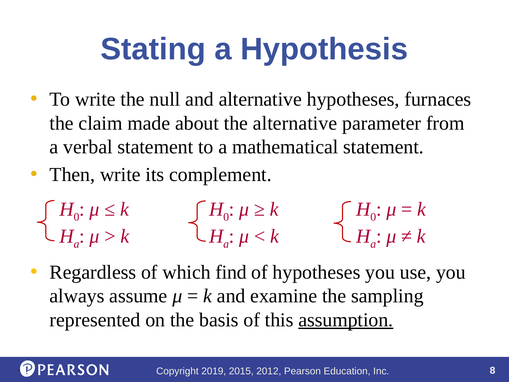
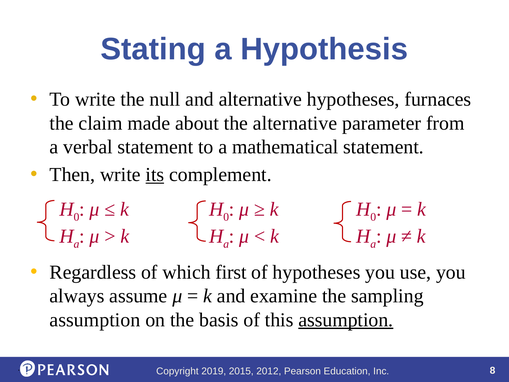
its underline: none -> present
find: find -> first
represented at (95, 320): represented -> assumption
